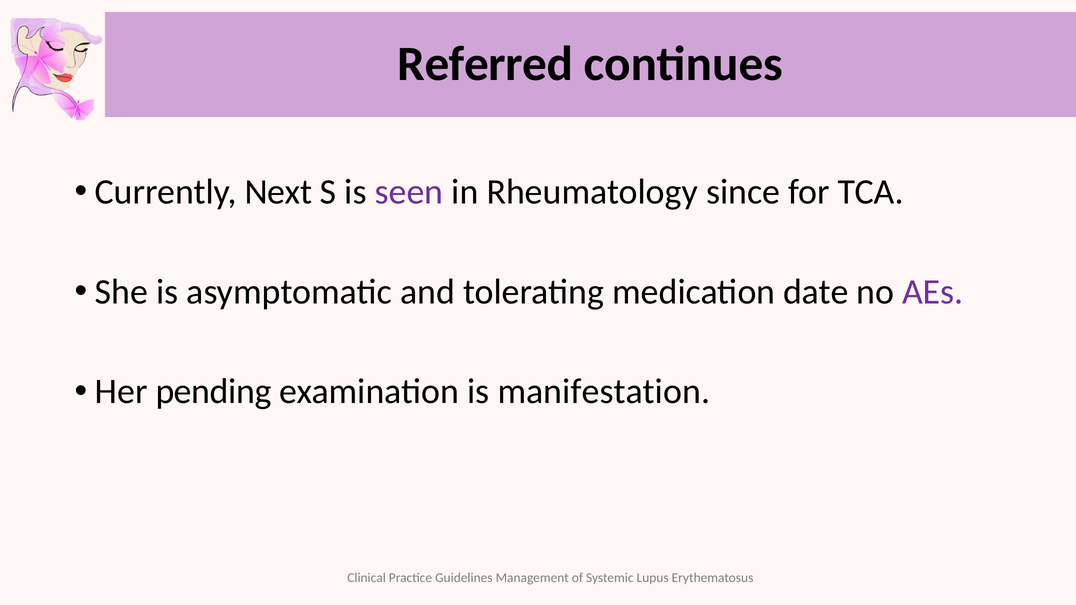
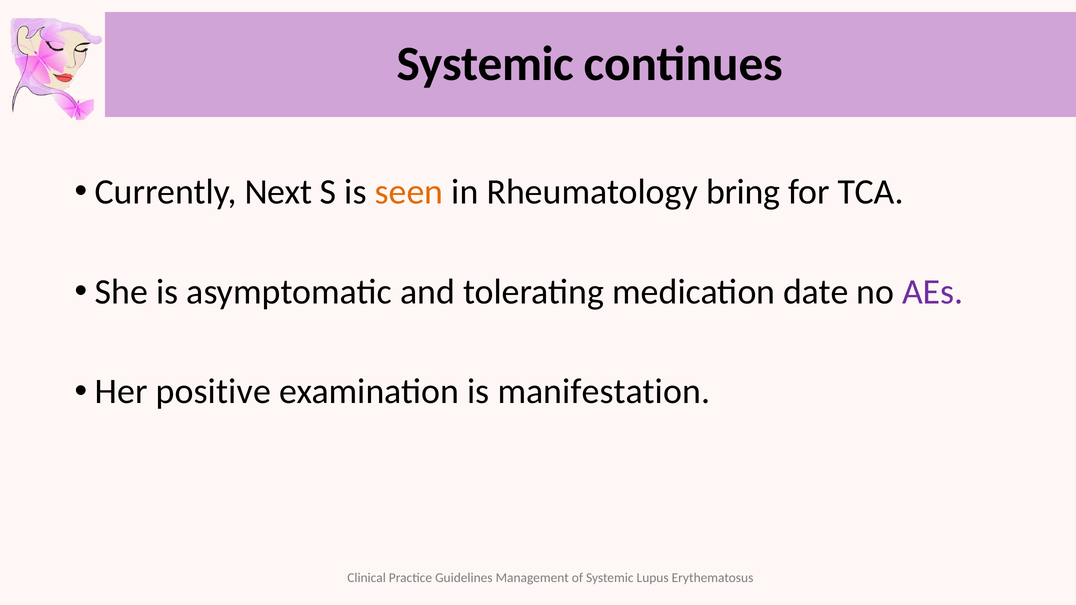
Referred at (485, 64): Referred -> Systemic
seen colour: purple -> orange
since: since -> bring
pending: pending -> positive
